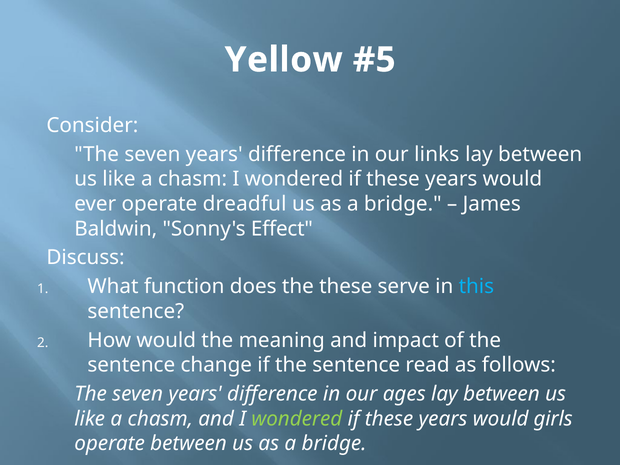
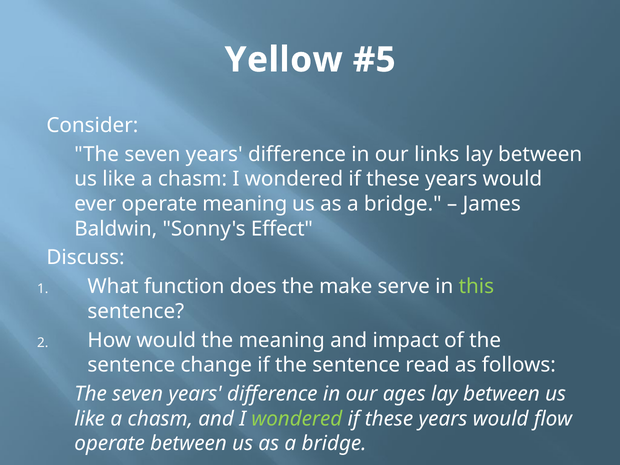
operate dreadful: dreadful -> meaning
the these: these -> make
this colour: light blue -> light green
girls: girls -> flow
